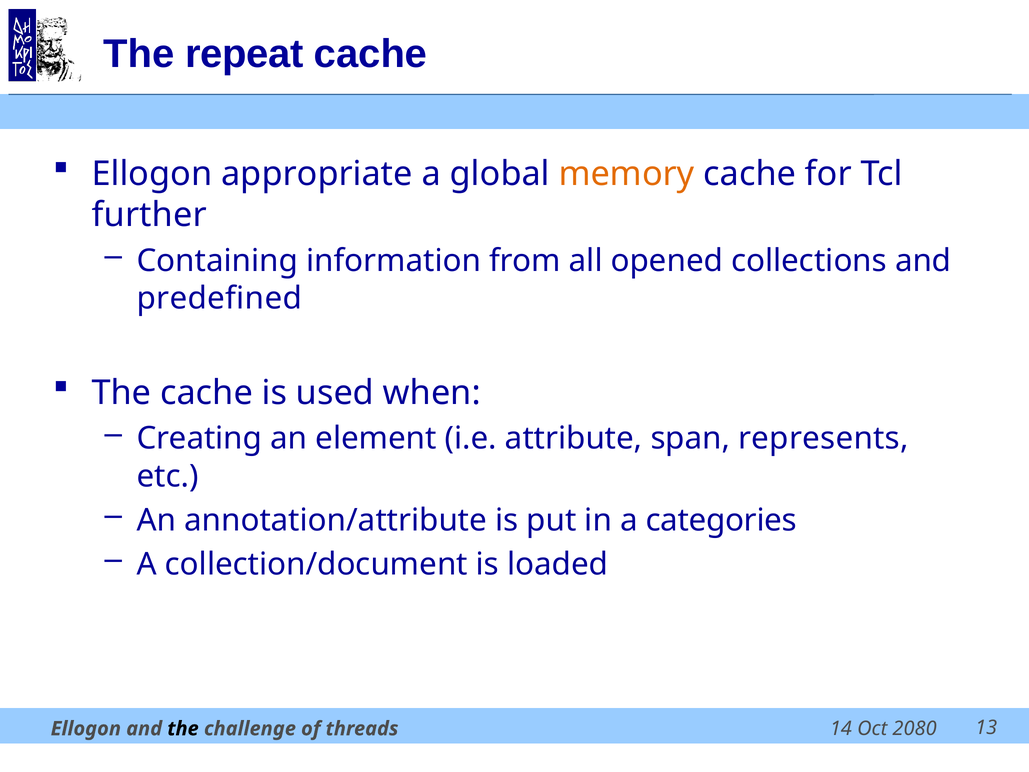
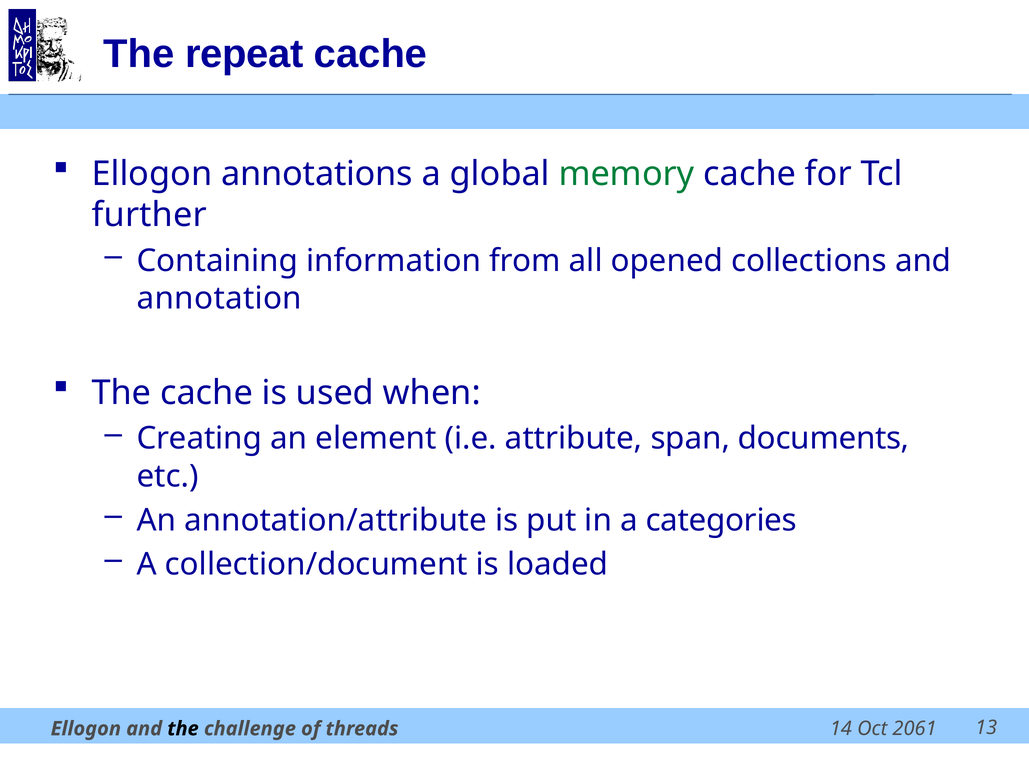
appropriate: appropriate -> annotations
memory colour: orange -> green
predefined: predefined -> annotation
represents: represents -> documents
2080: 2080 -> 2061
